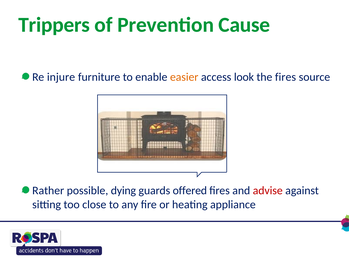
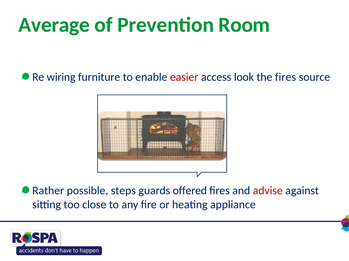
Trippers: Trippers -> Average
Cause: Cause -> Room
injure: injure -> wiring
easier colour: orange -> red
dying: dying -> steps
